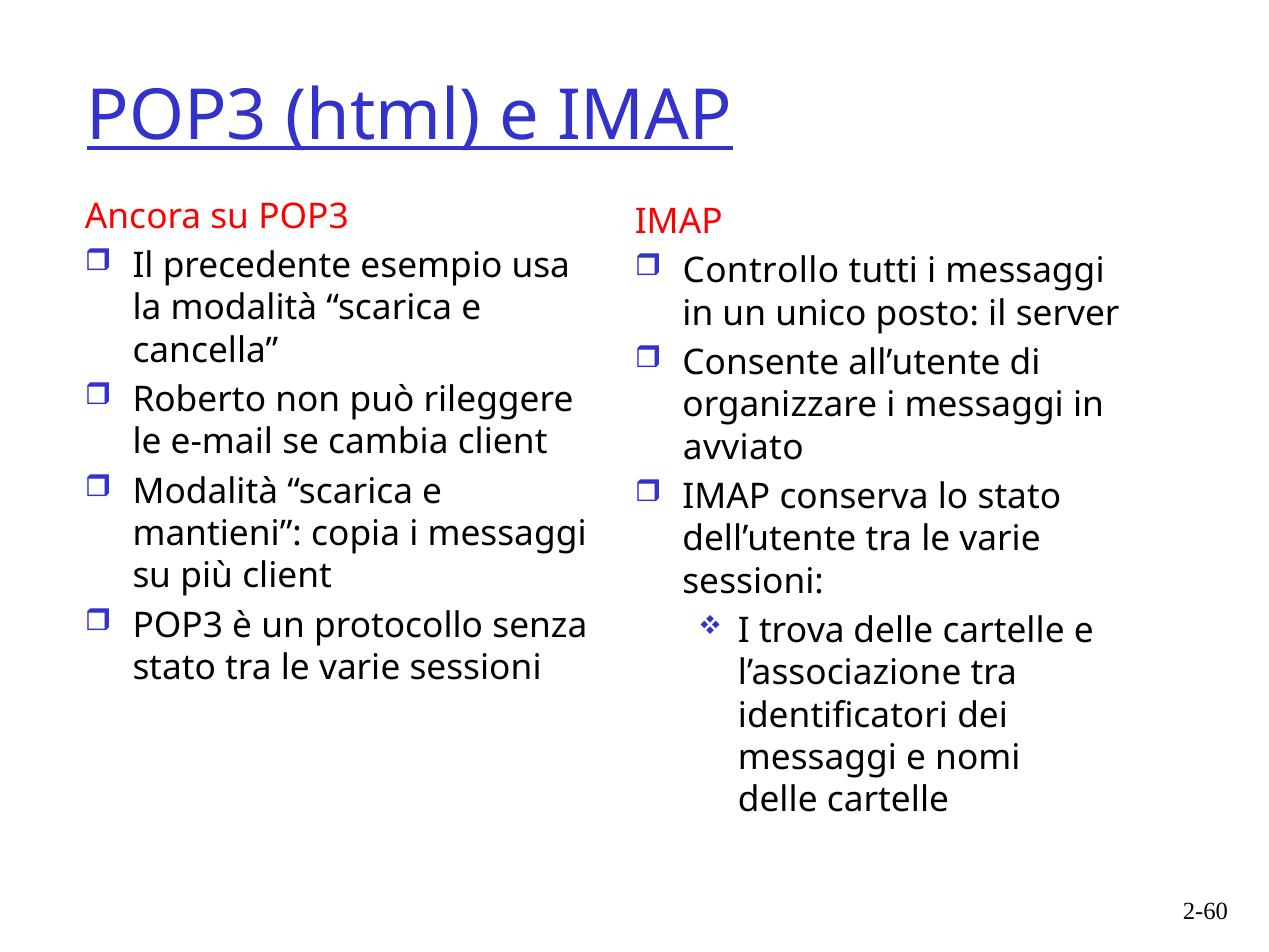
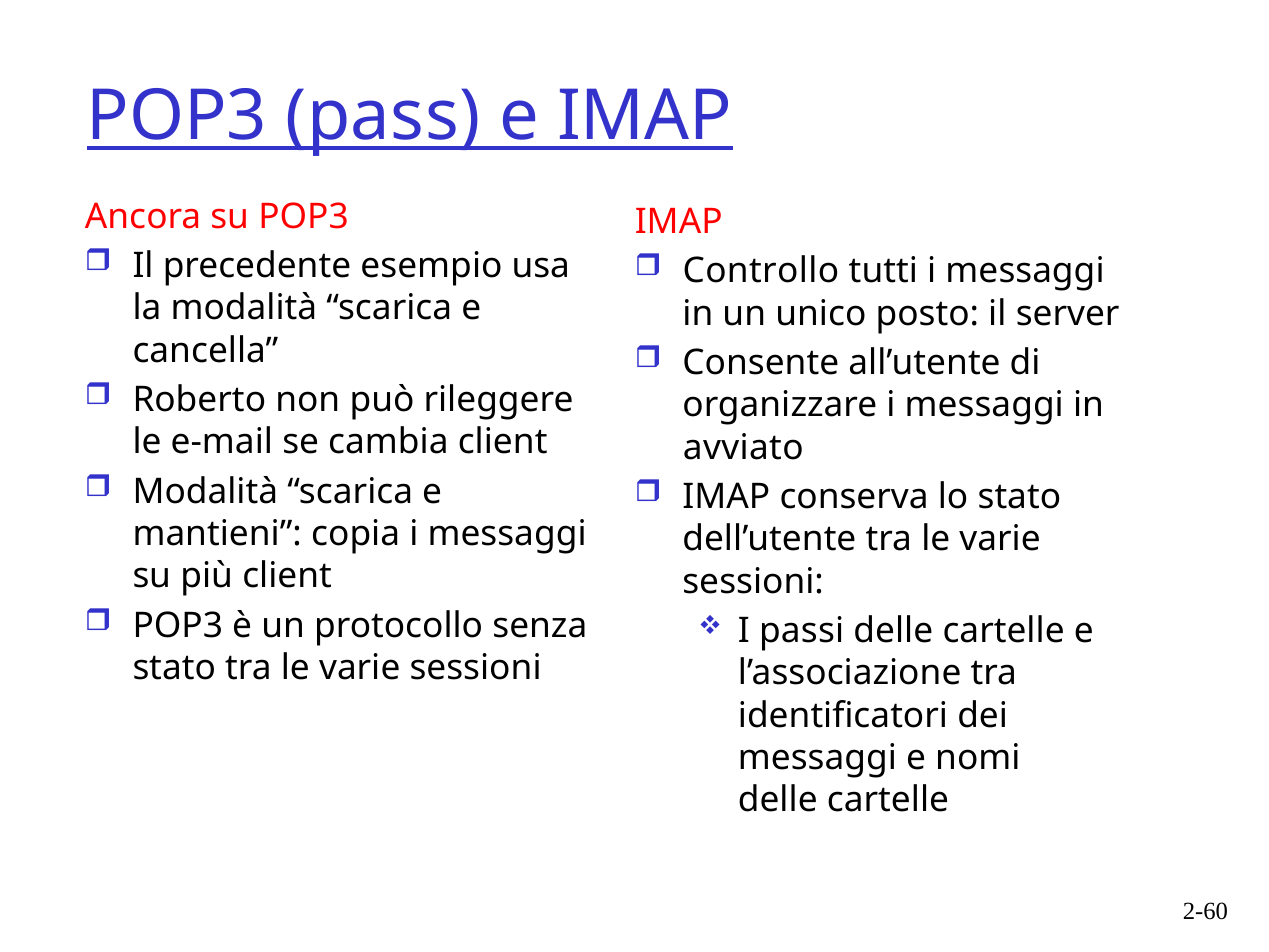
html: html -> pass
trova: trova -> passi
